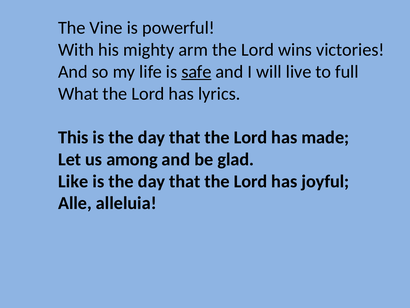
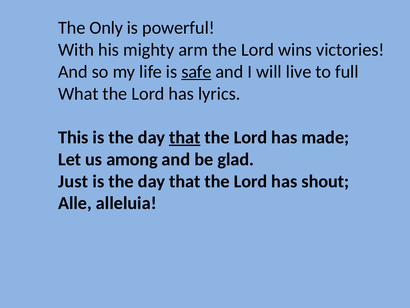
Vine: Vine -> Only
that at (185, 137) underline: none -> present
Like: Like -> Just
joyful: joyful -> shout
